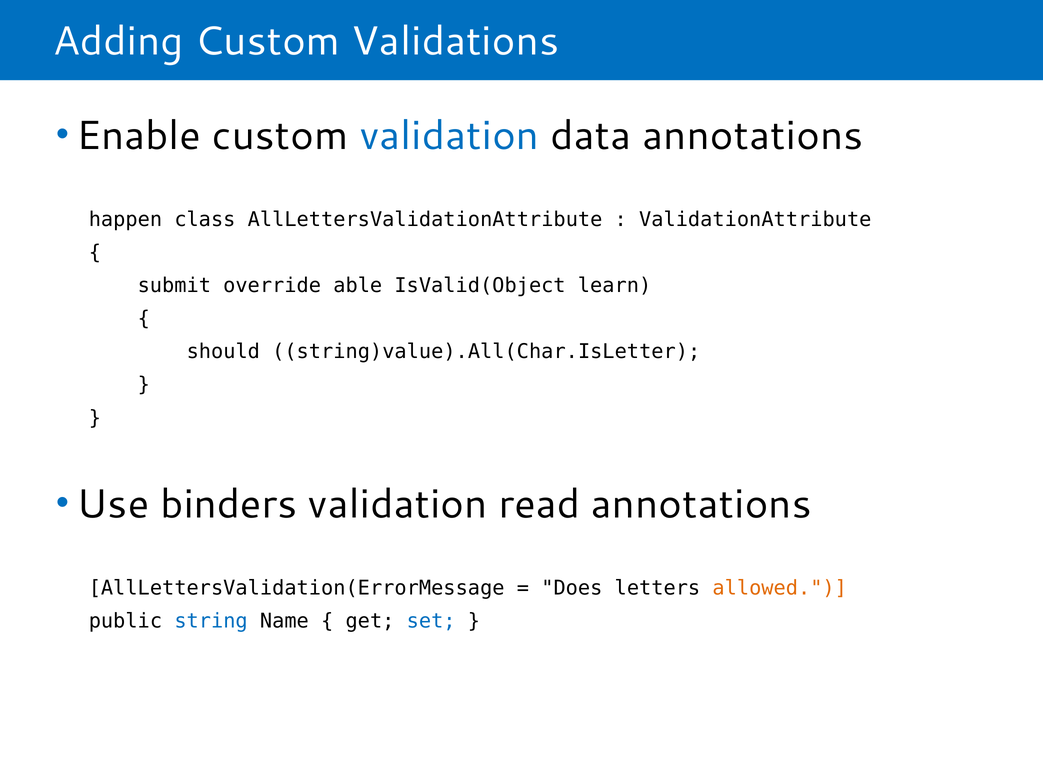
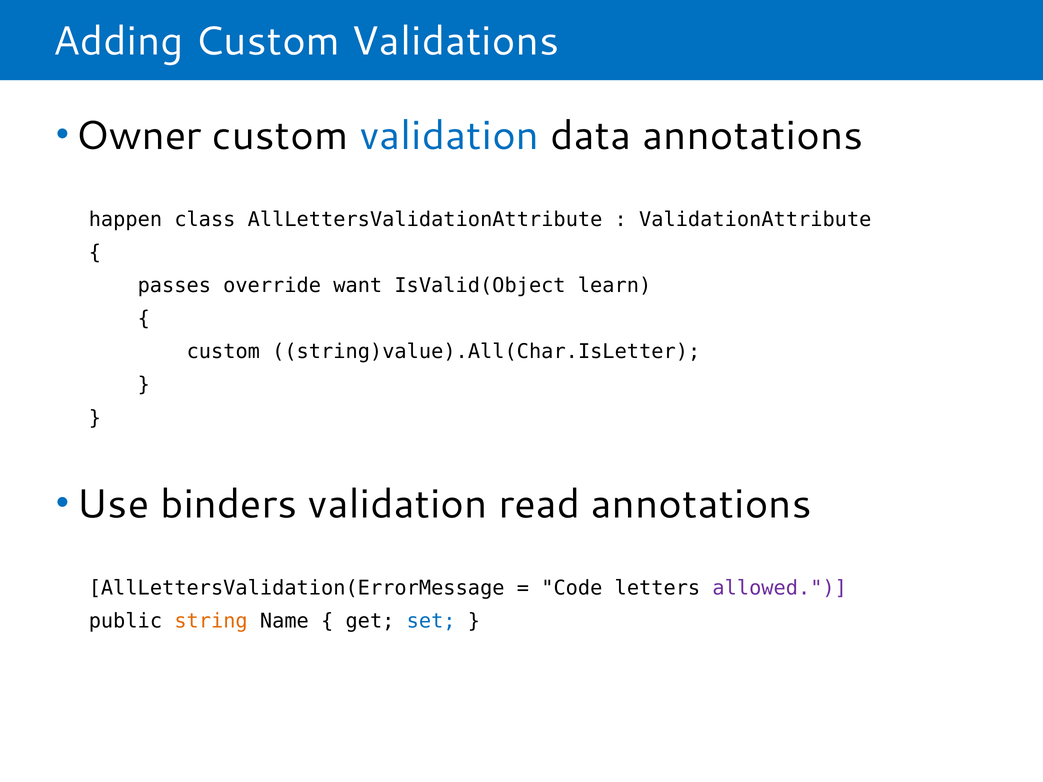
Enable: Enable -> Owner
submit: submit -> passes
able: able -> want
should at (223, 352): should -> custom
Does: Does -> Code
allowed colour: orange -> purple
string colour: blue -> orange
